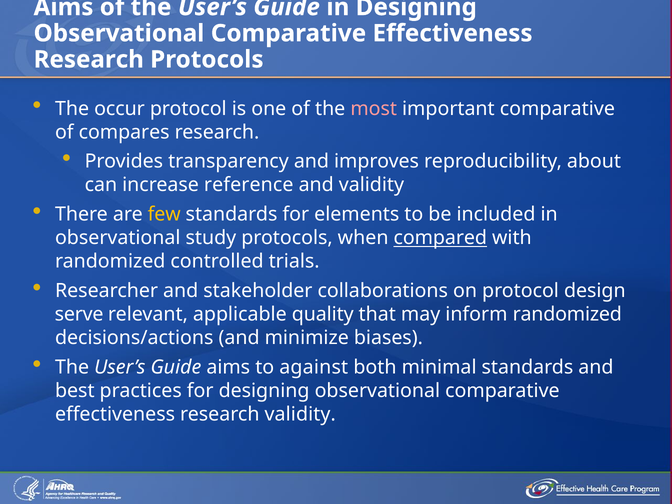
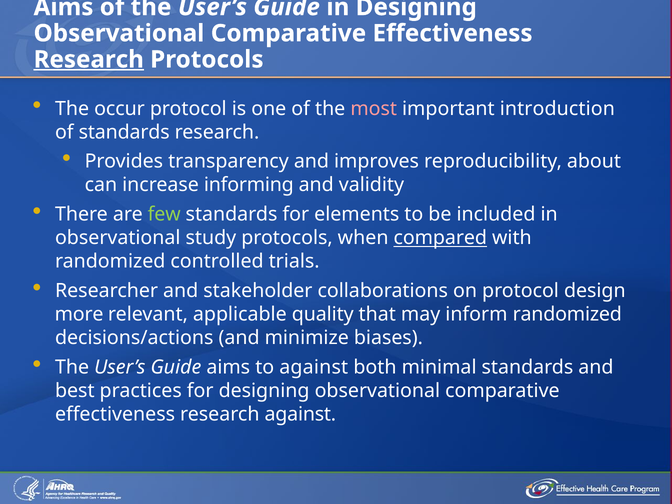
Research at (89, 60) underline: none -> present
important comparative: comparative -> introduction
of compares: compares -> standards
reference: reference -> informing
few colour: yellow -> light green
serve: serve -> more
research validity: validity -> against
